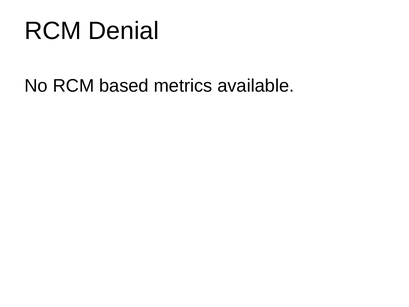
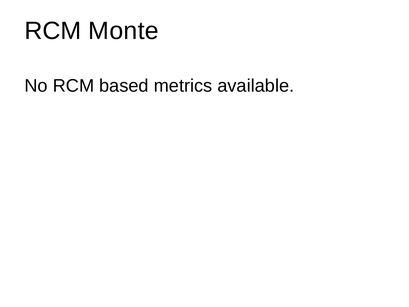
Denial: Denial -> Monte
